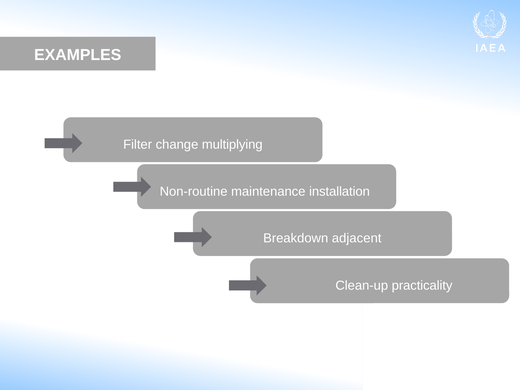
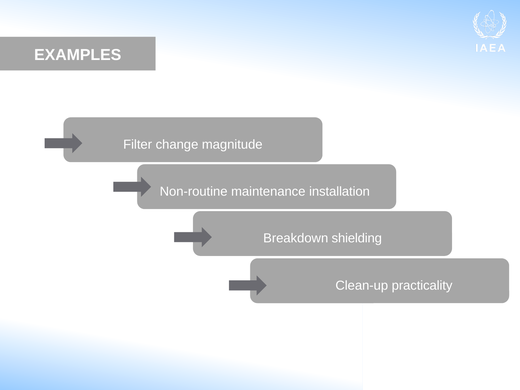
multiplying: multiplying -> magnitude
adjacent: adjacent -> shielding
